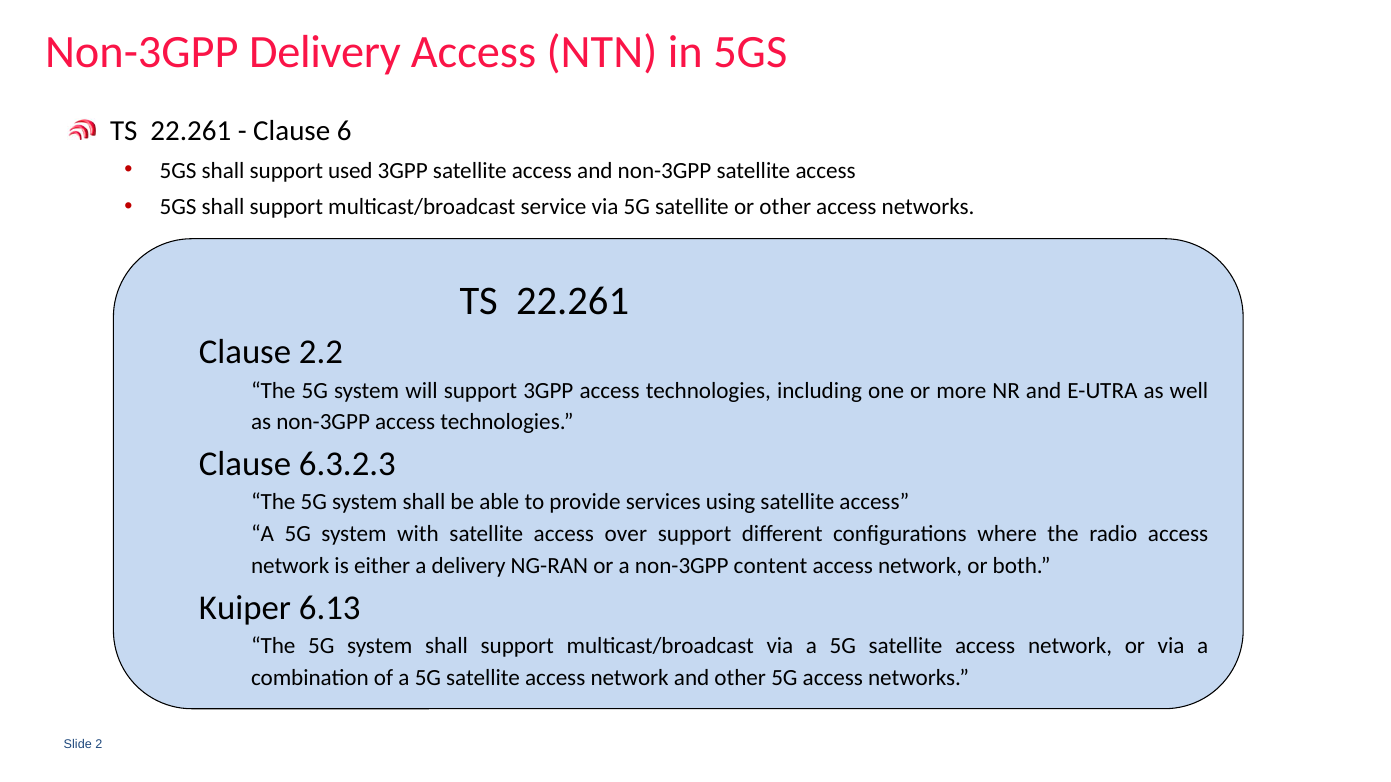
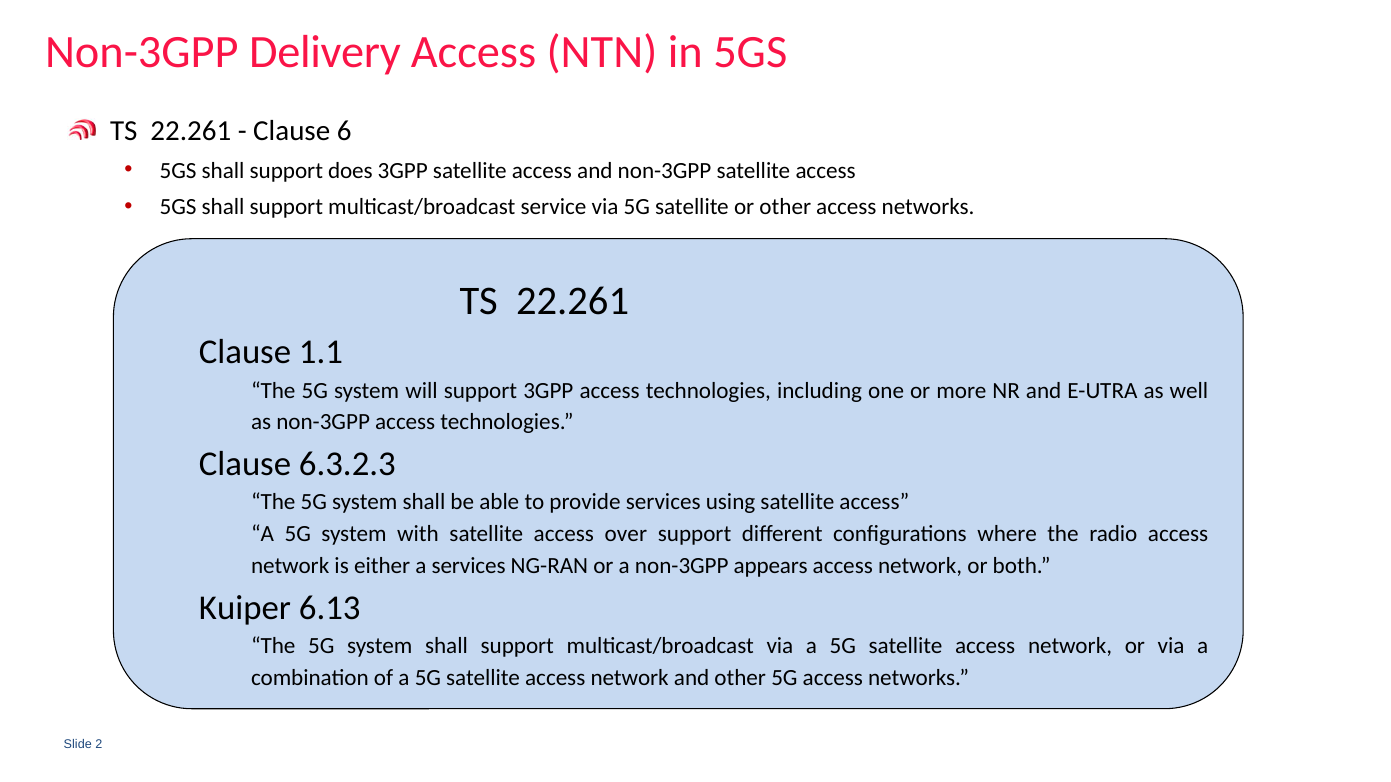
used: used -> does
2.2: 2.2 -> 1.1
a delivery: delivery -> services
content: content -> appears
